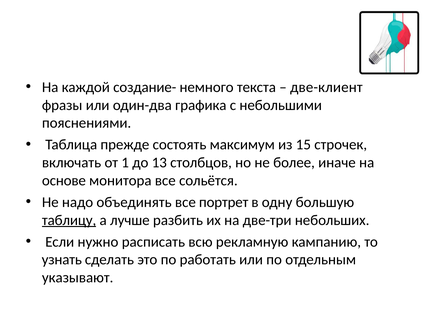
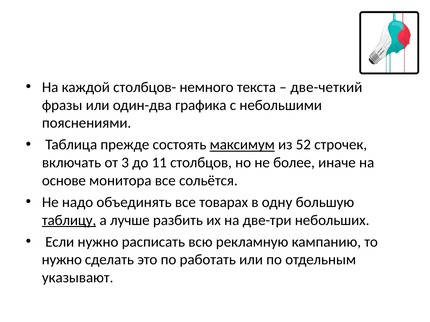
создание-: создание- -> столбцов-
две-клиент: две-клиент -> две-четкий
максимум underline: none -> present
15: 15 -> 52
1: 1 -> 3
13: 13 -> 11
портрет: портрет -> товарах
узнать at (62, 260): узнать -> нужно
